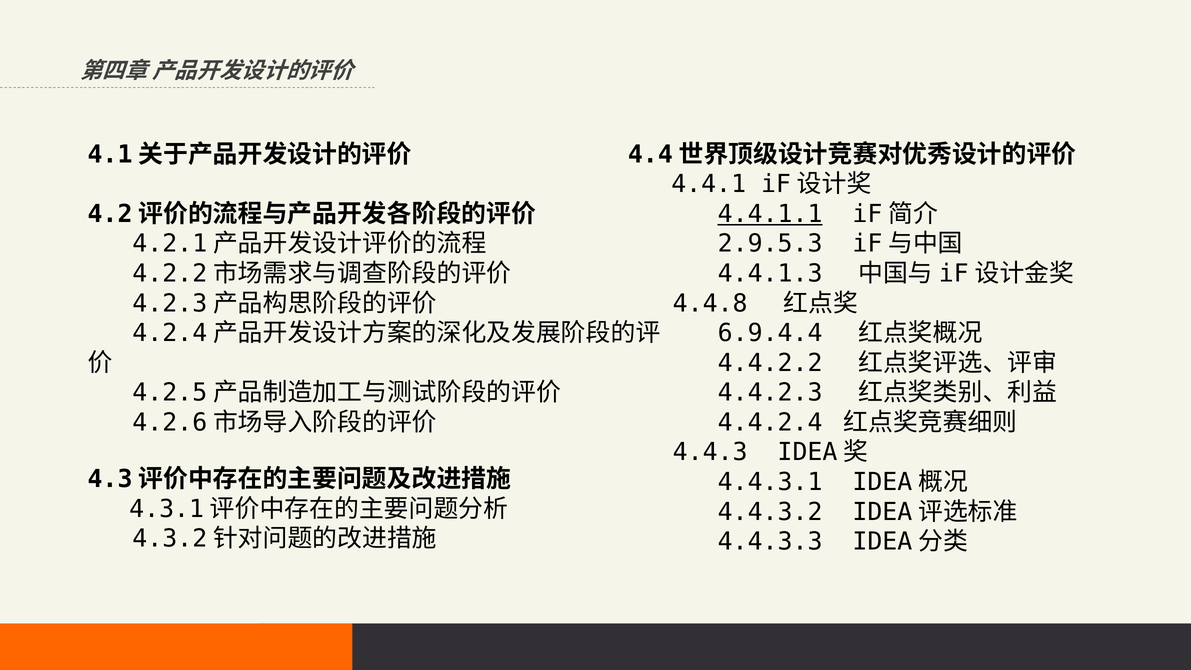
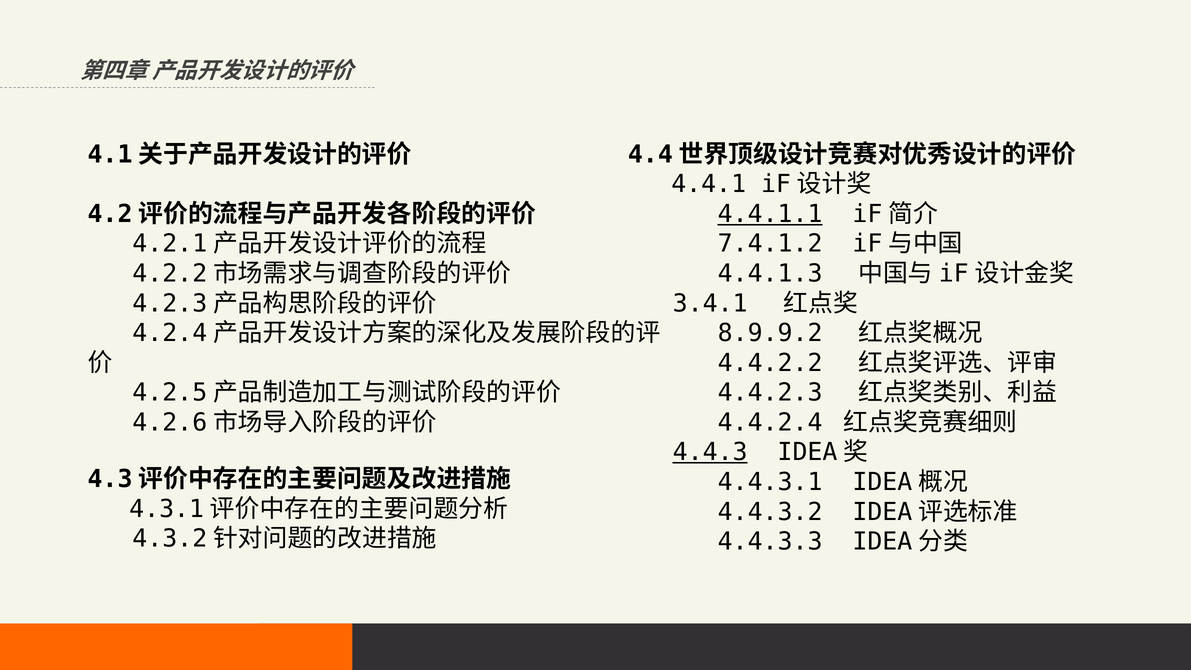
2.9.5.3: 2.9.5.3 -> 7.4.1.2
4.4.8: 4.4.8 -> 3.4.1
6.9.4.4: 6.9.4.4 -> 8.9.9.2
4.4.3 underline: none -> present
